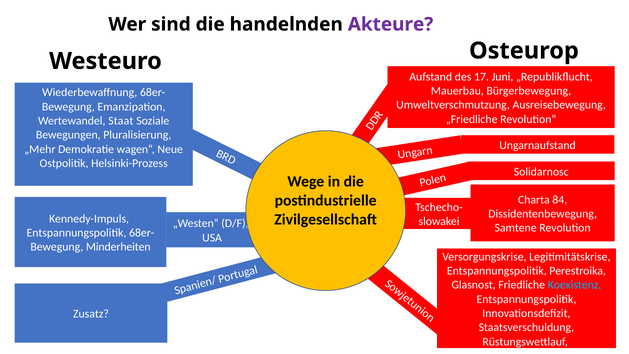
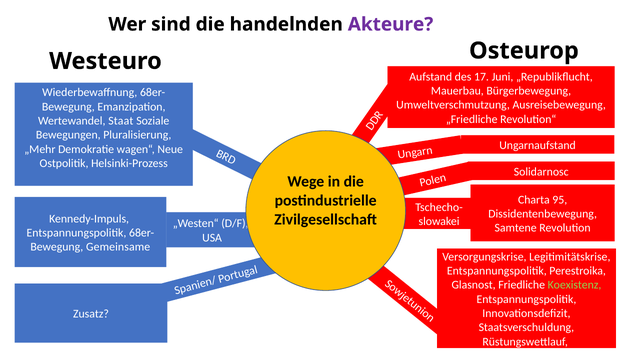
84: 84 -> 95
Minderheiten: Minderheiten -> Gemeinsame
Koexistenz colour: light blue -> light green
